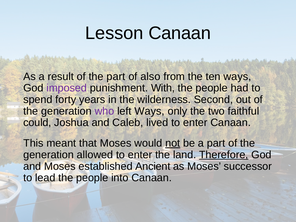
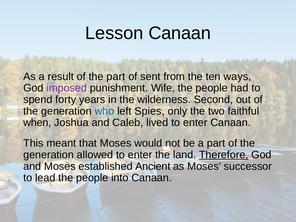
also: also -> sent
With: With -> Wife
who colour: purple -> blue
left Ways: Ways -> Spies
could: could -> when
not underline: present -> none
